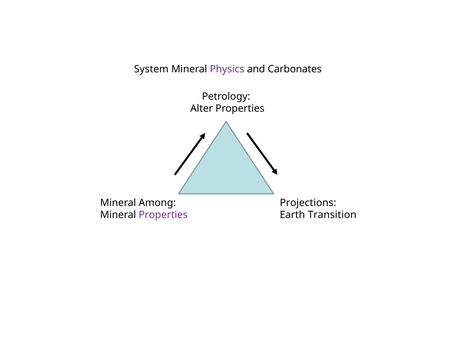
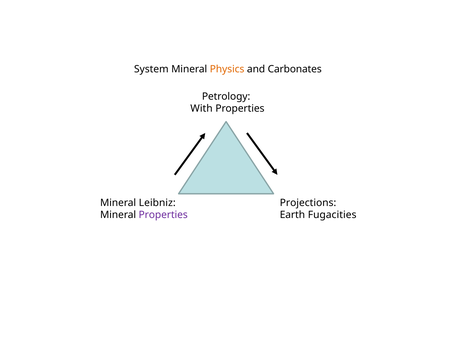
Physics colour: purple -> orange
Alter: Alter -> With
Among: Among -> Leibniz
Transition: Transition -> Fugacities
